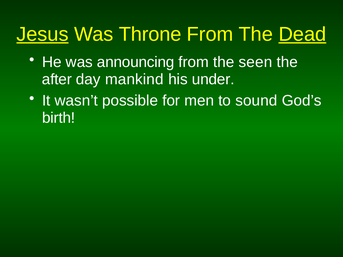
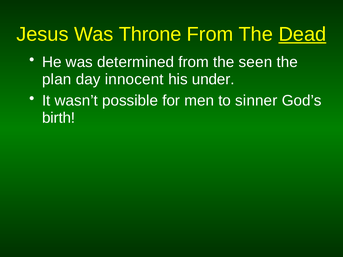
Jesus underline: present -> none
announcing: announcing -> determined
after: after -> plan
mankind: mankind -> innocent
sound: sound -> sinner
